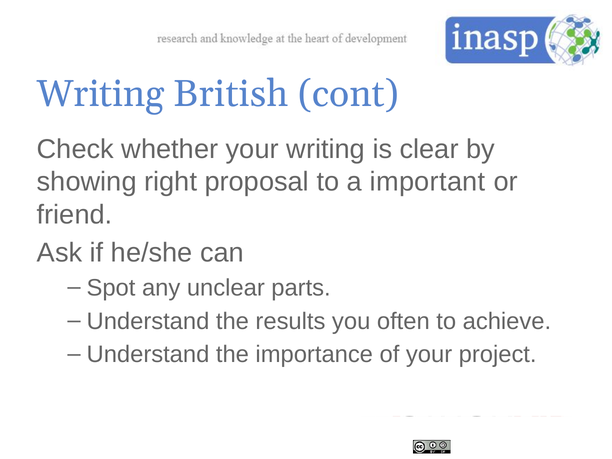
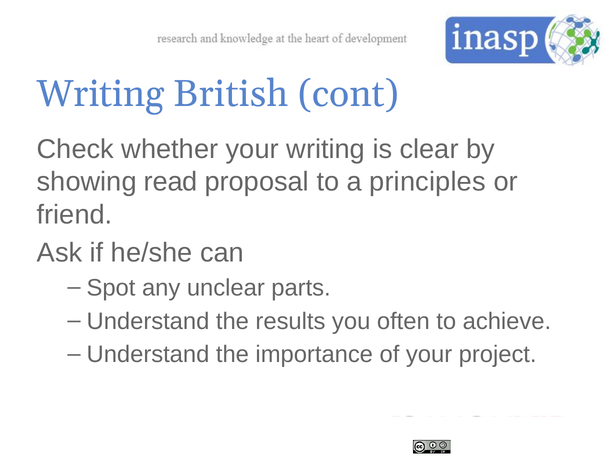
right: right -> read
important: important -> principles
